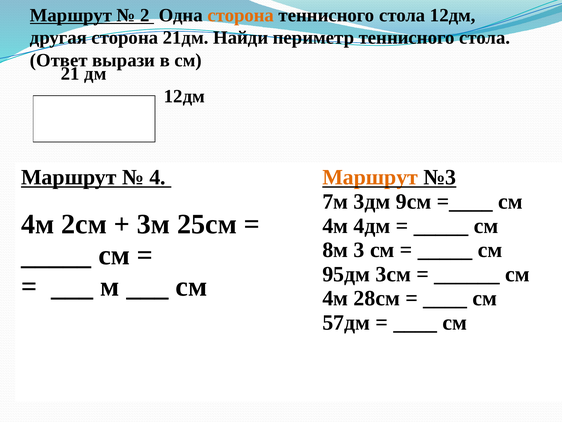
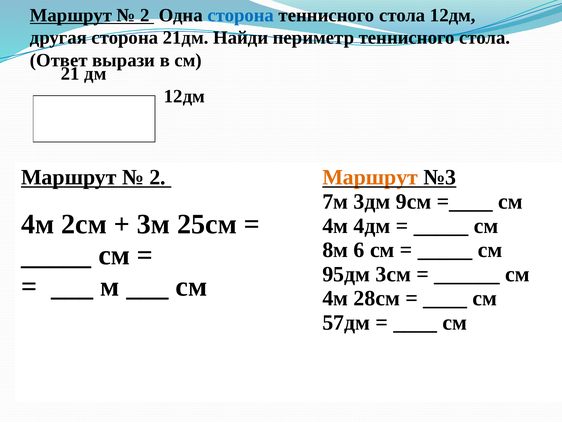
сторона at (241, 15) colour: orange -> blue
4 at (158, 177): 4 -> 2
3: 3 -> 6
